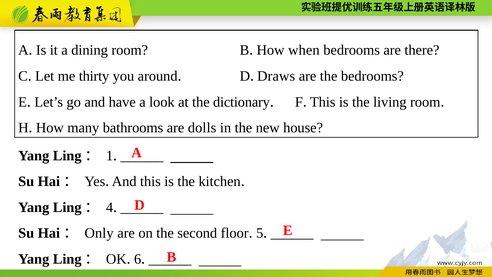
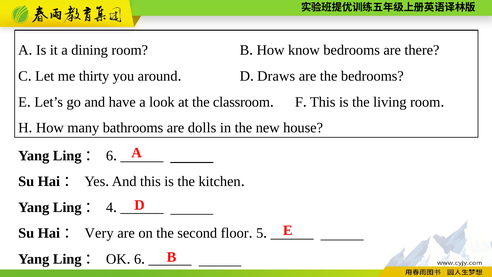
when: when -> know
dictionary: dictionary -> classroom
1 at (110, 155): 1 -> 6
Only: Only -> Very
